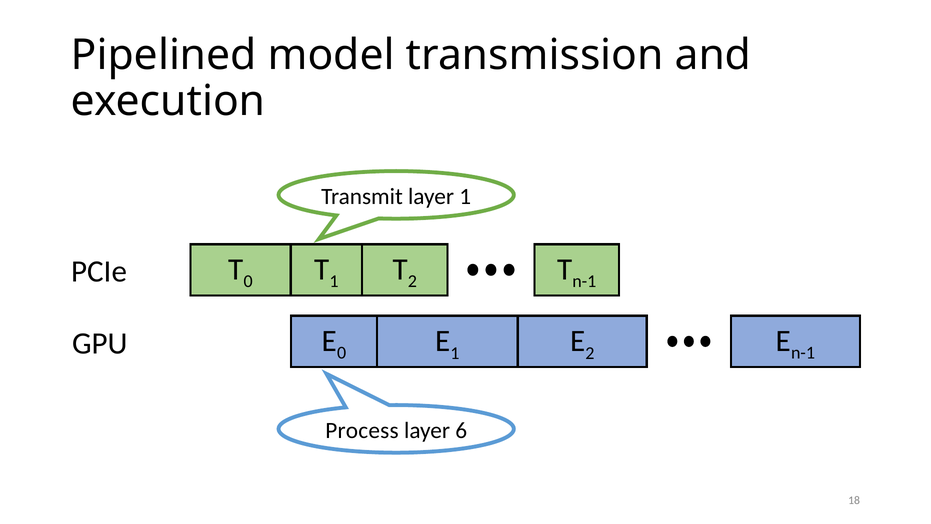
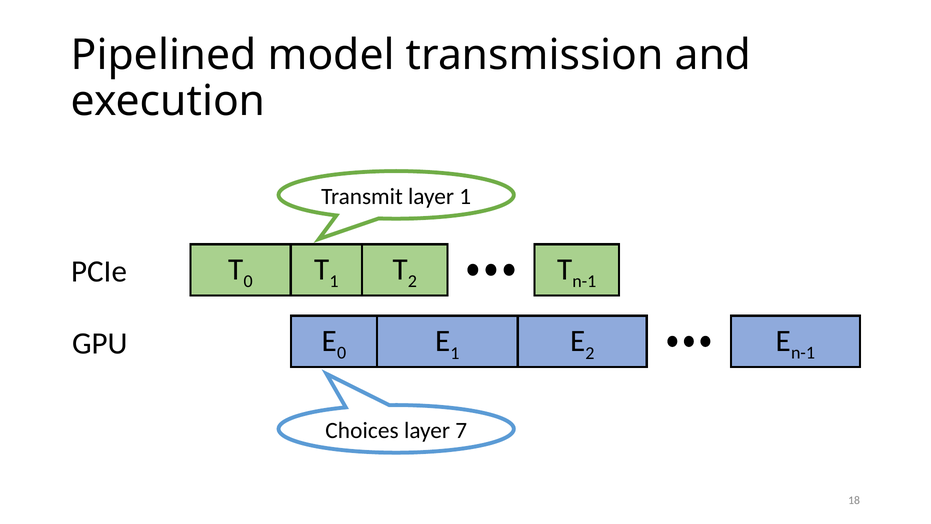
Process: Process -> Choices
6: 6 -> 7
